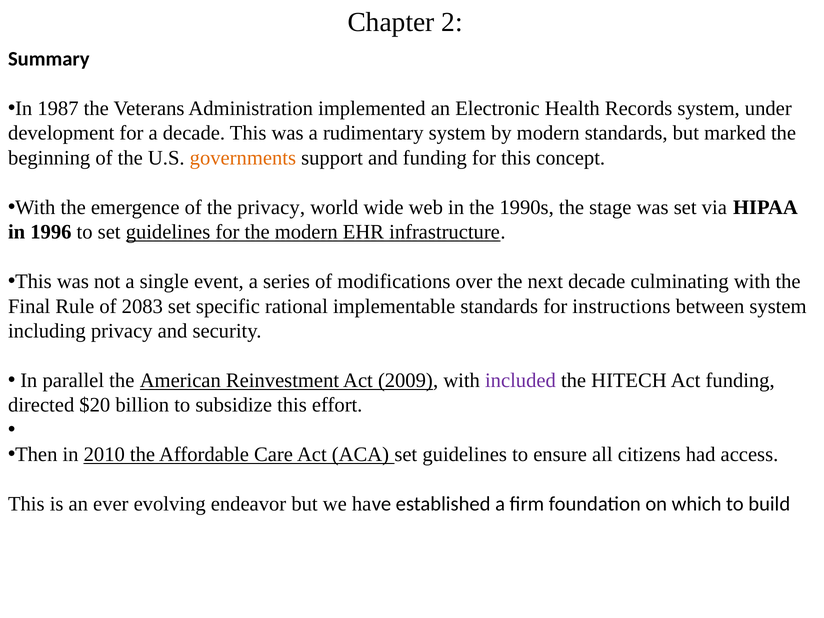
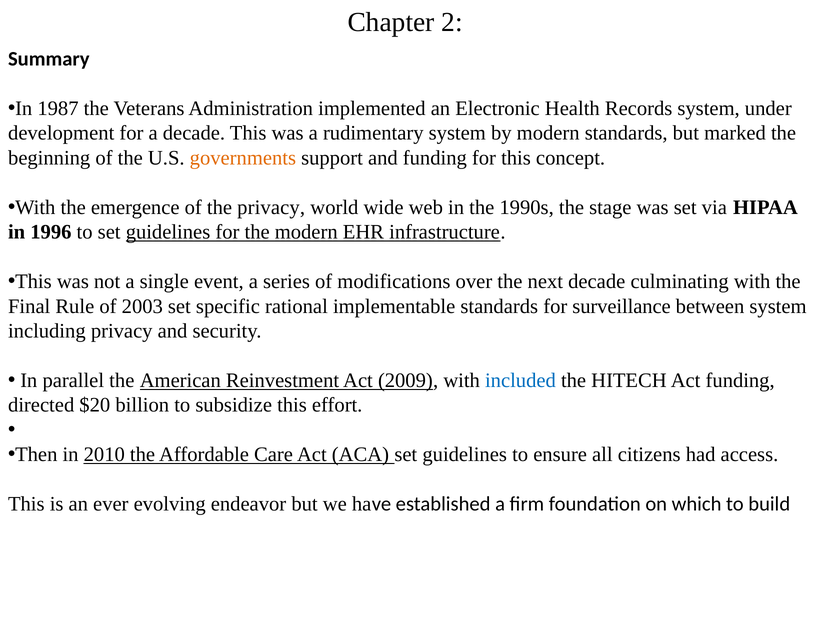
2083: 2083 -> 2003
instructions: instructions -> surveillance
included colour: purple -> blue
